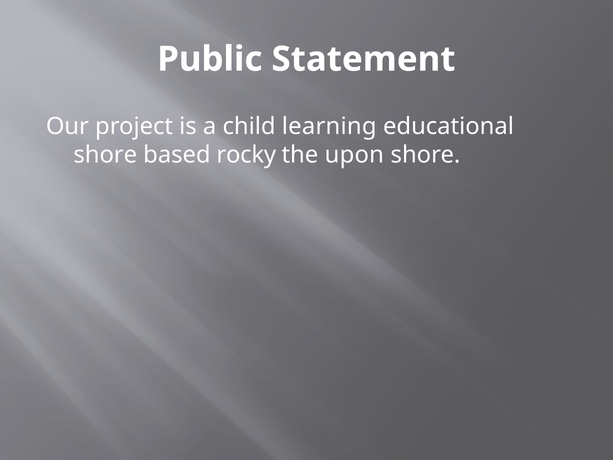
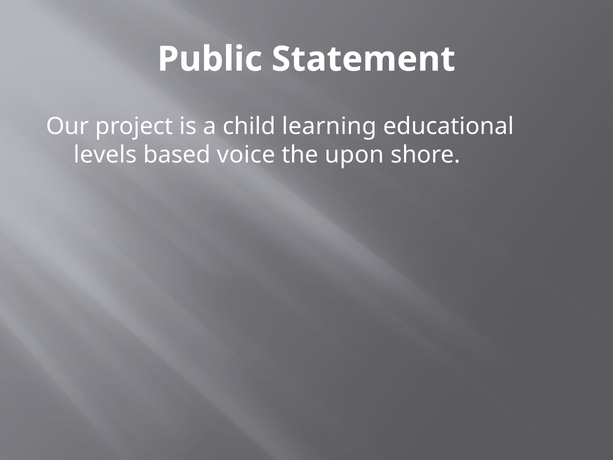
shore at (105, 155): shore -> levels
rocky: rocky -> voice
